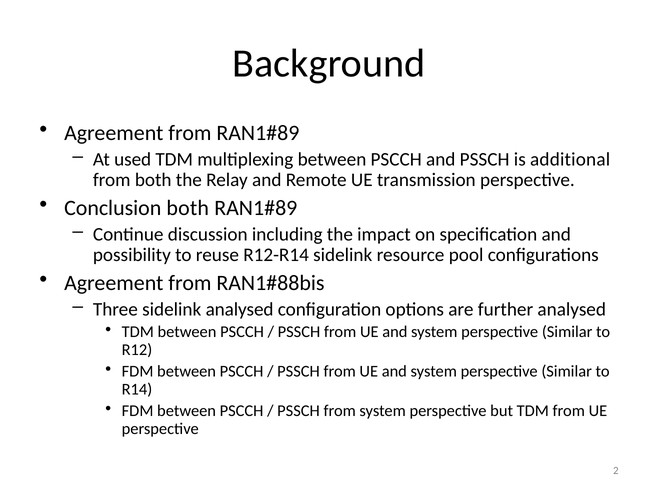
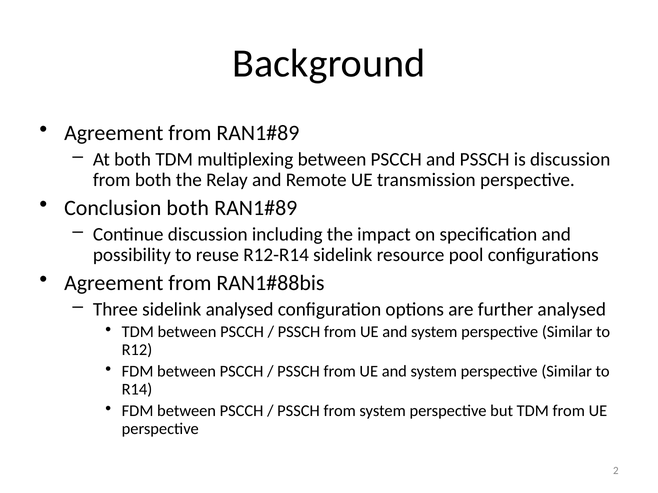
At used: used -> both
is additional: additional -> discussion
